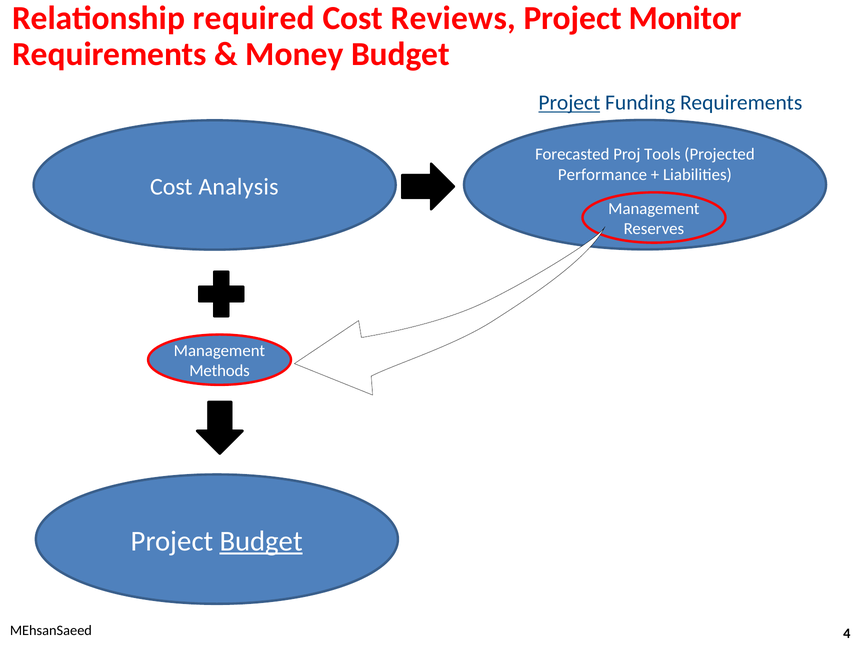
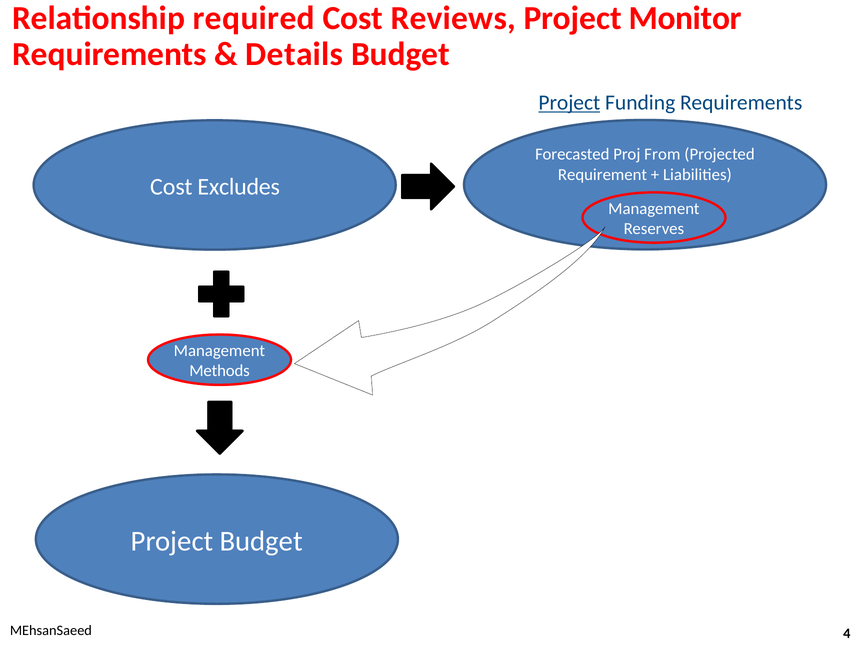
Money: Money -> Details
Tools: Tools -> From
Performance: Performance -> Requirement
Analysis: Analysis -> Excludes
Budget at (261, 541) underline: present -> none
